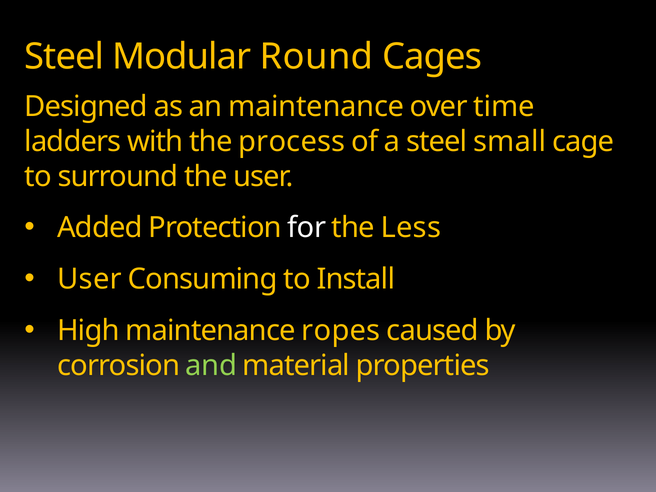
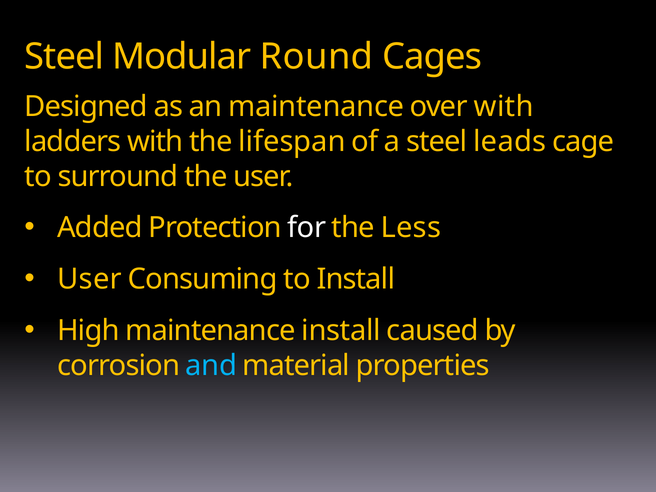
over time: time -> with
process: process -> lifespan
small: small -> leads
maintenance ropes: ropes -> install
and colour: light green -> light blue
